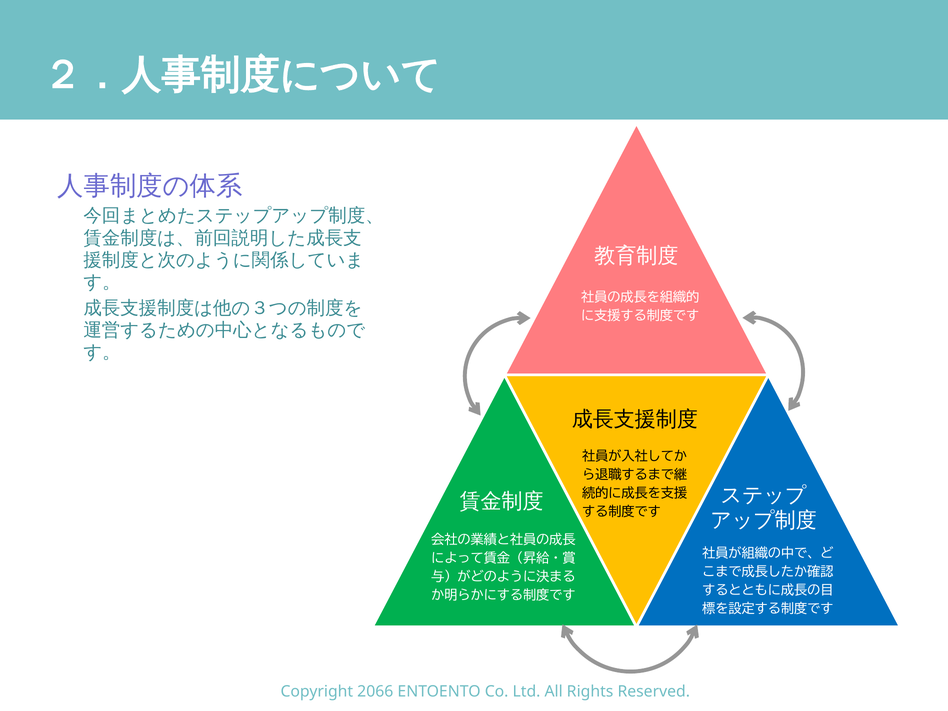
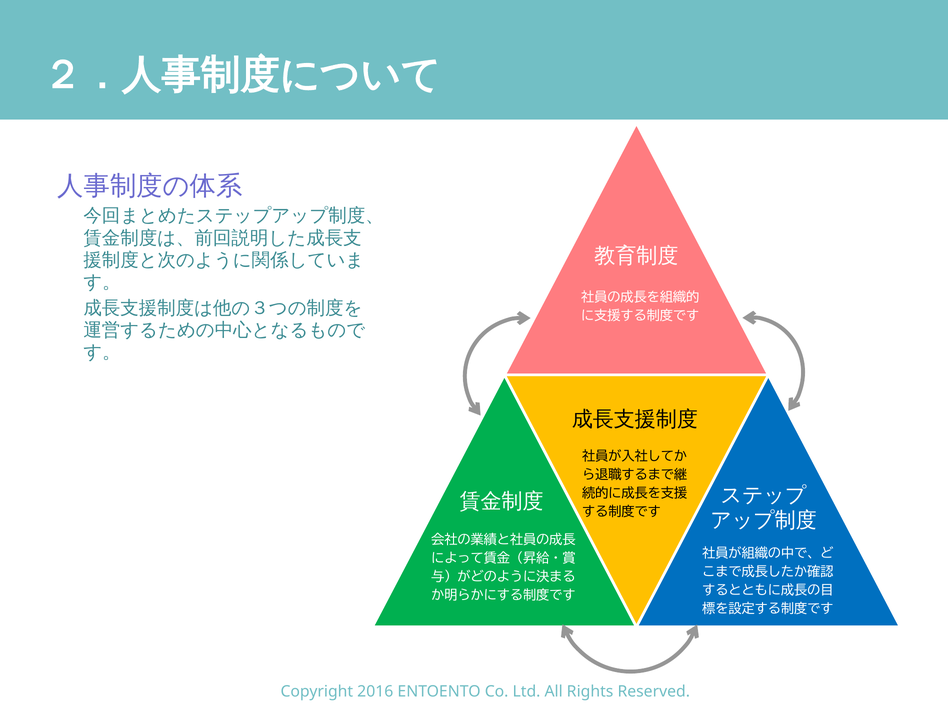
2066: 2066 -> 2016
